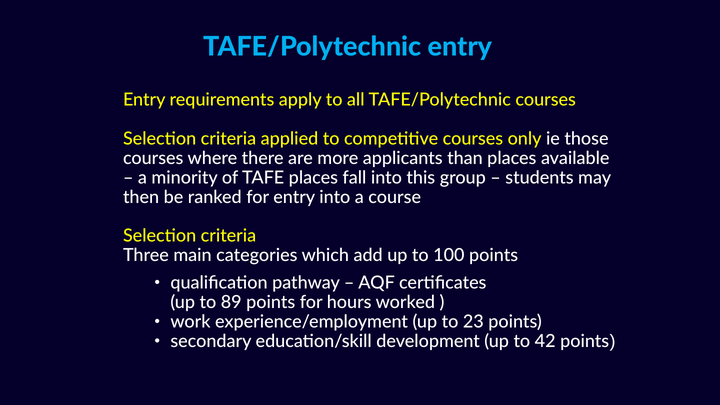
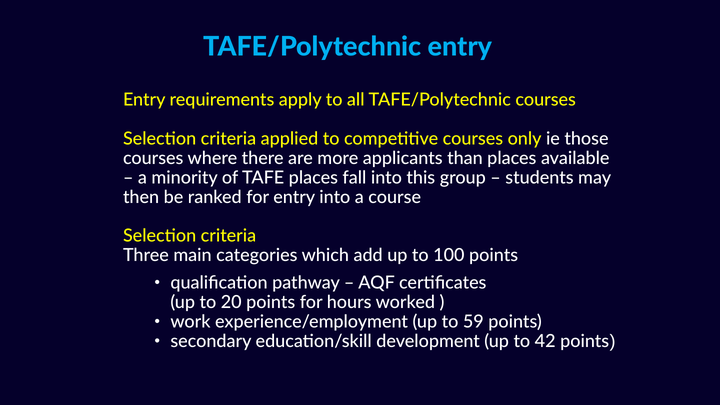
89: 89 -> 20
23: 23 -> 59
